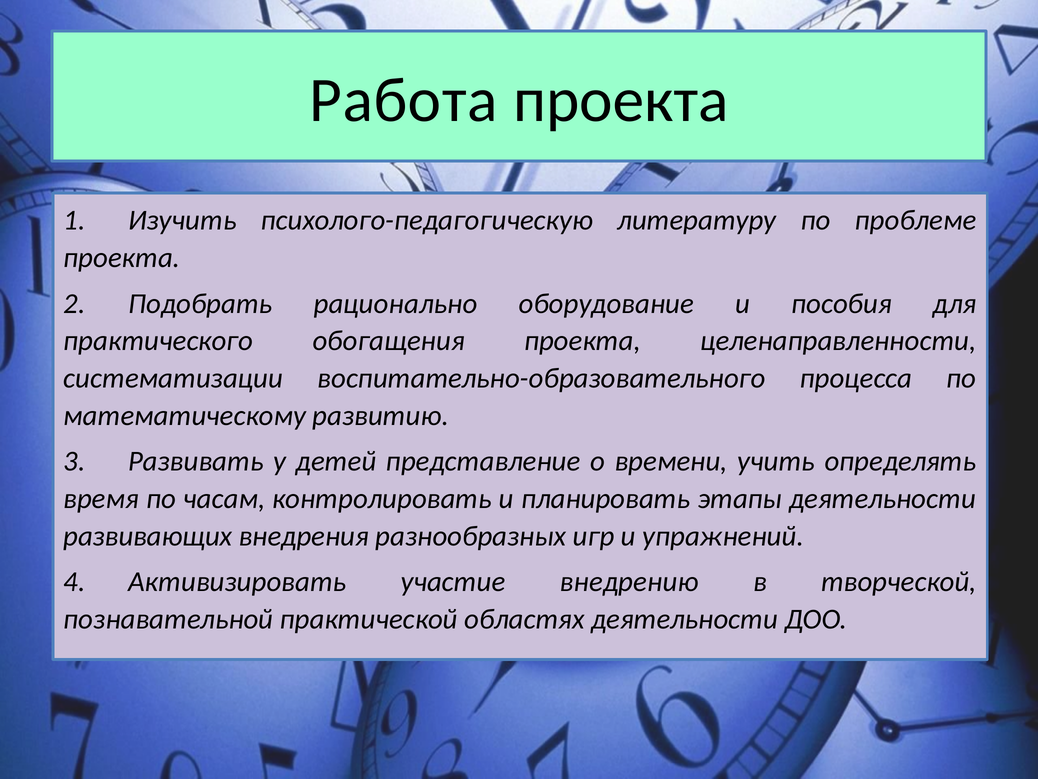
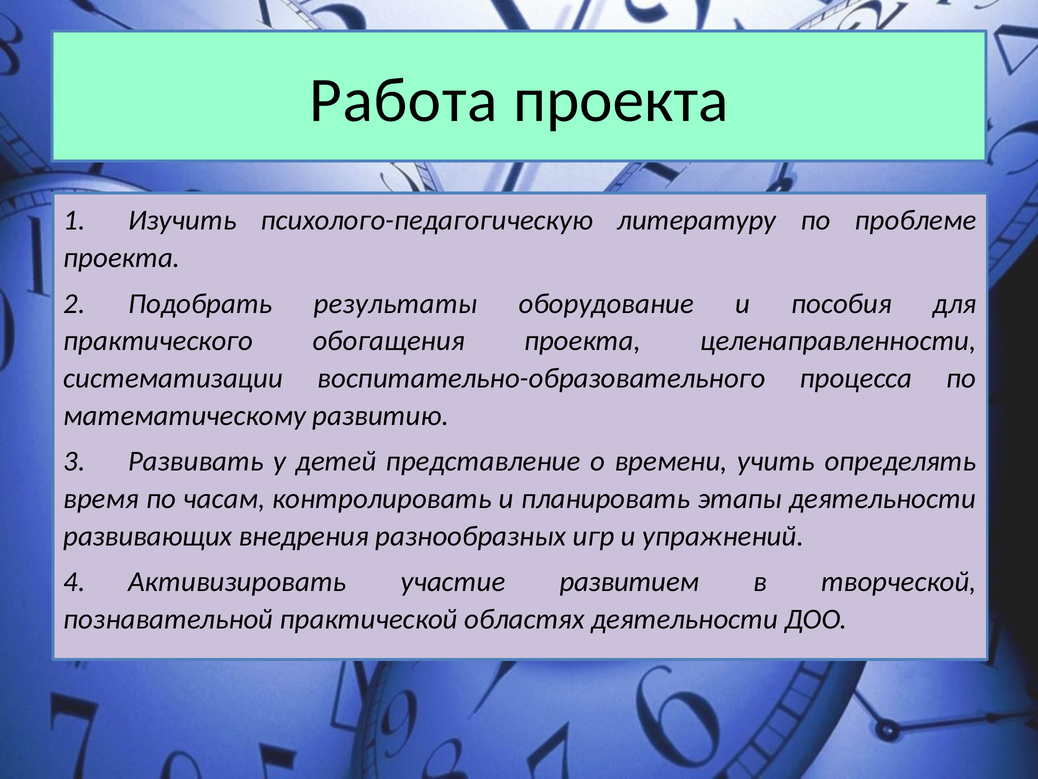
рационально: рационально -> результаты
внедрению: внедрению -> развитием
